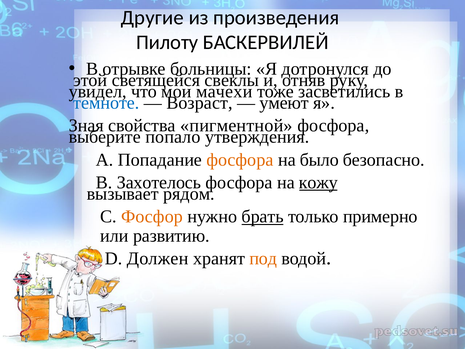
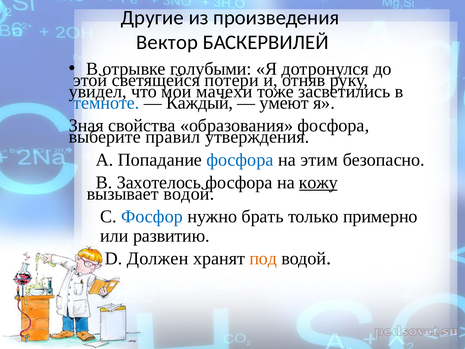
Пилоту: Пилоту -> Вектор
больницы: больницы -> голубыми
свеклы: свеклы -> потери
Возраст: Возраст -> Каждый
пигментной: пигментной -> образования
попало: попало -> правил
фосфора at (240, 160) colour: orange -> blue
было: было -> этим
рядом at (189, 194): рядом -> водой
Фосфор colour: orange -> blue
брать underline: present -> none
